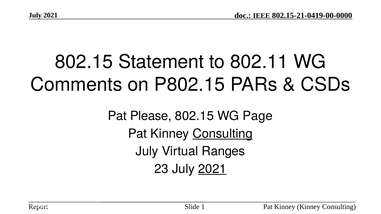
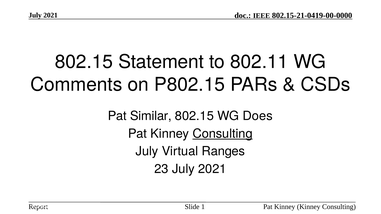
Please: Please -> Similar
Page: Page -> Does
2021 at (212, 169) underline: present -> none
